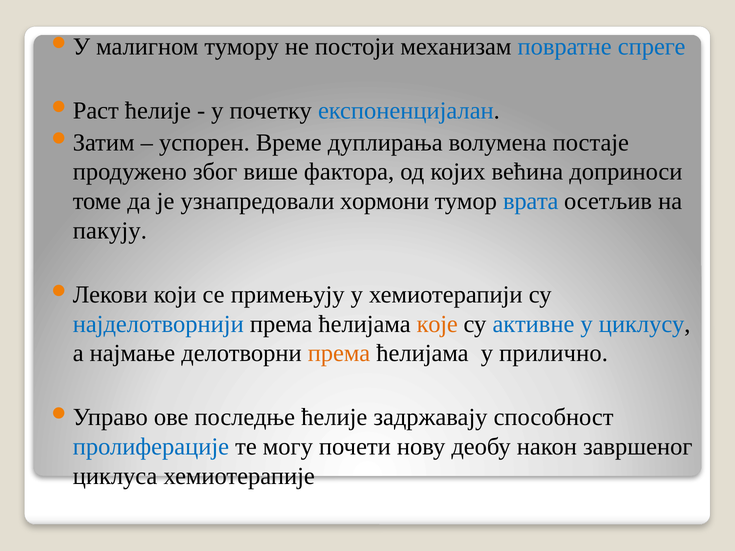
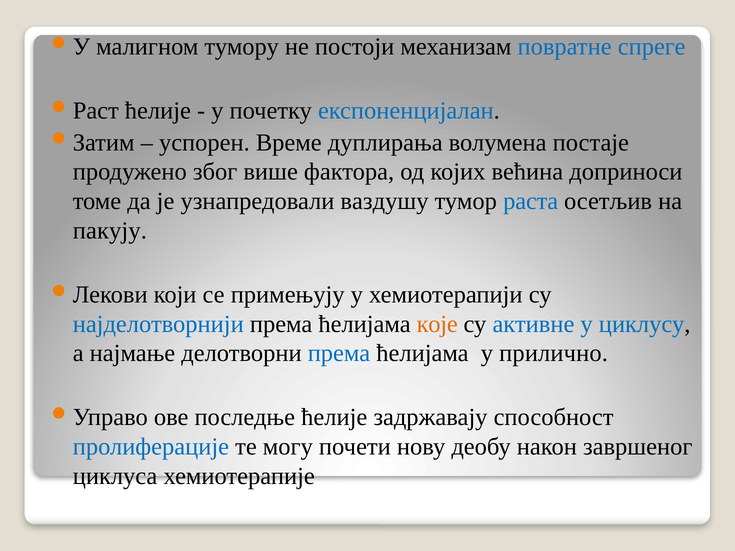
хормони: хормони -> ваздушу
врата: врата -> раста
према at (339, 353) colour: orange -> blue
